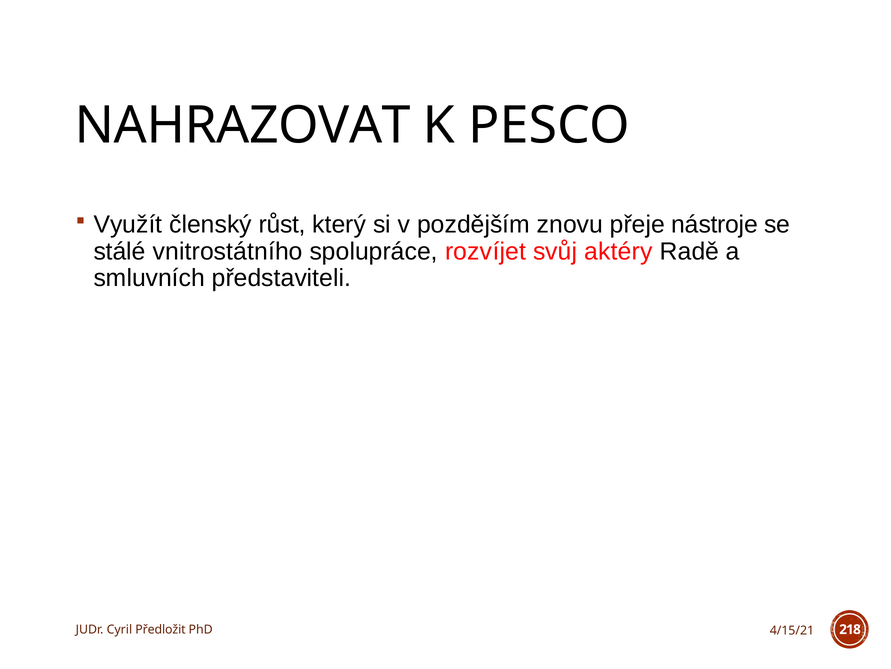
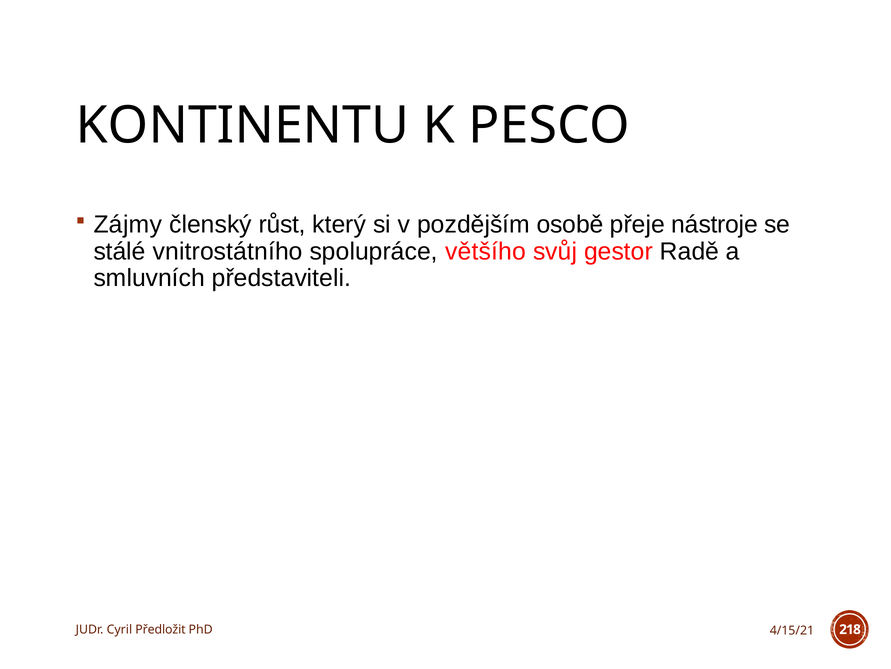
NAHRAZOVAT: NAHRAZOVAT -> KONTINENTU
Využít: Využít -> Zájmy
znovu: znovu -> osobě
rozvíjet: rozvíjet -> většího
aktéry: aktéry -> gestor
